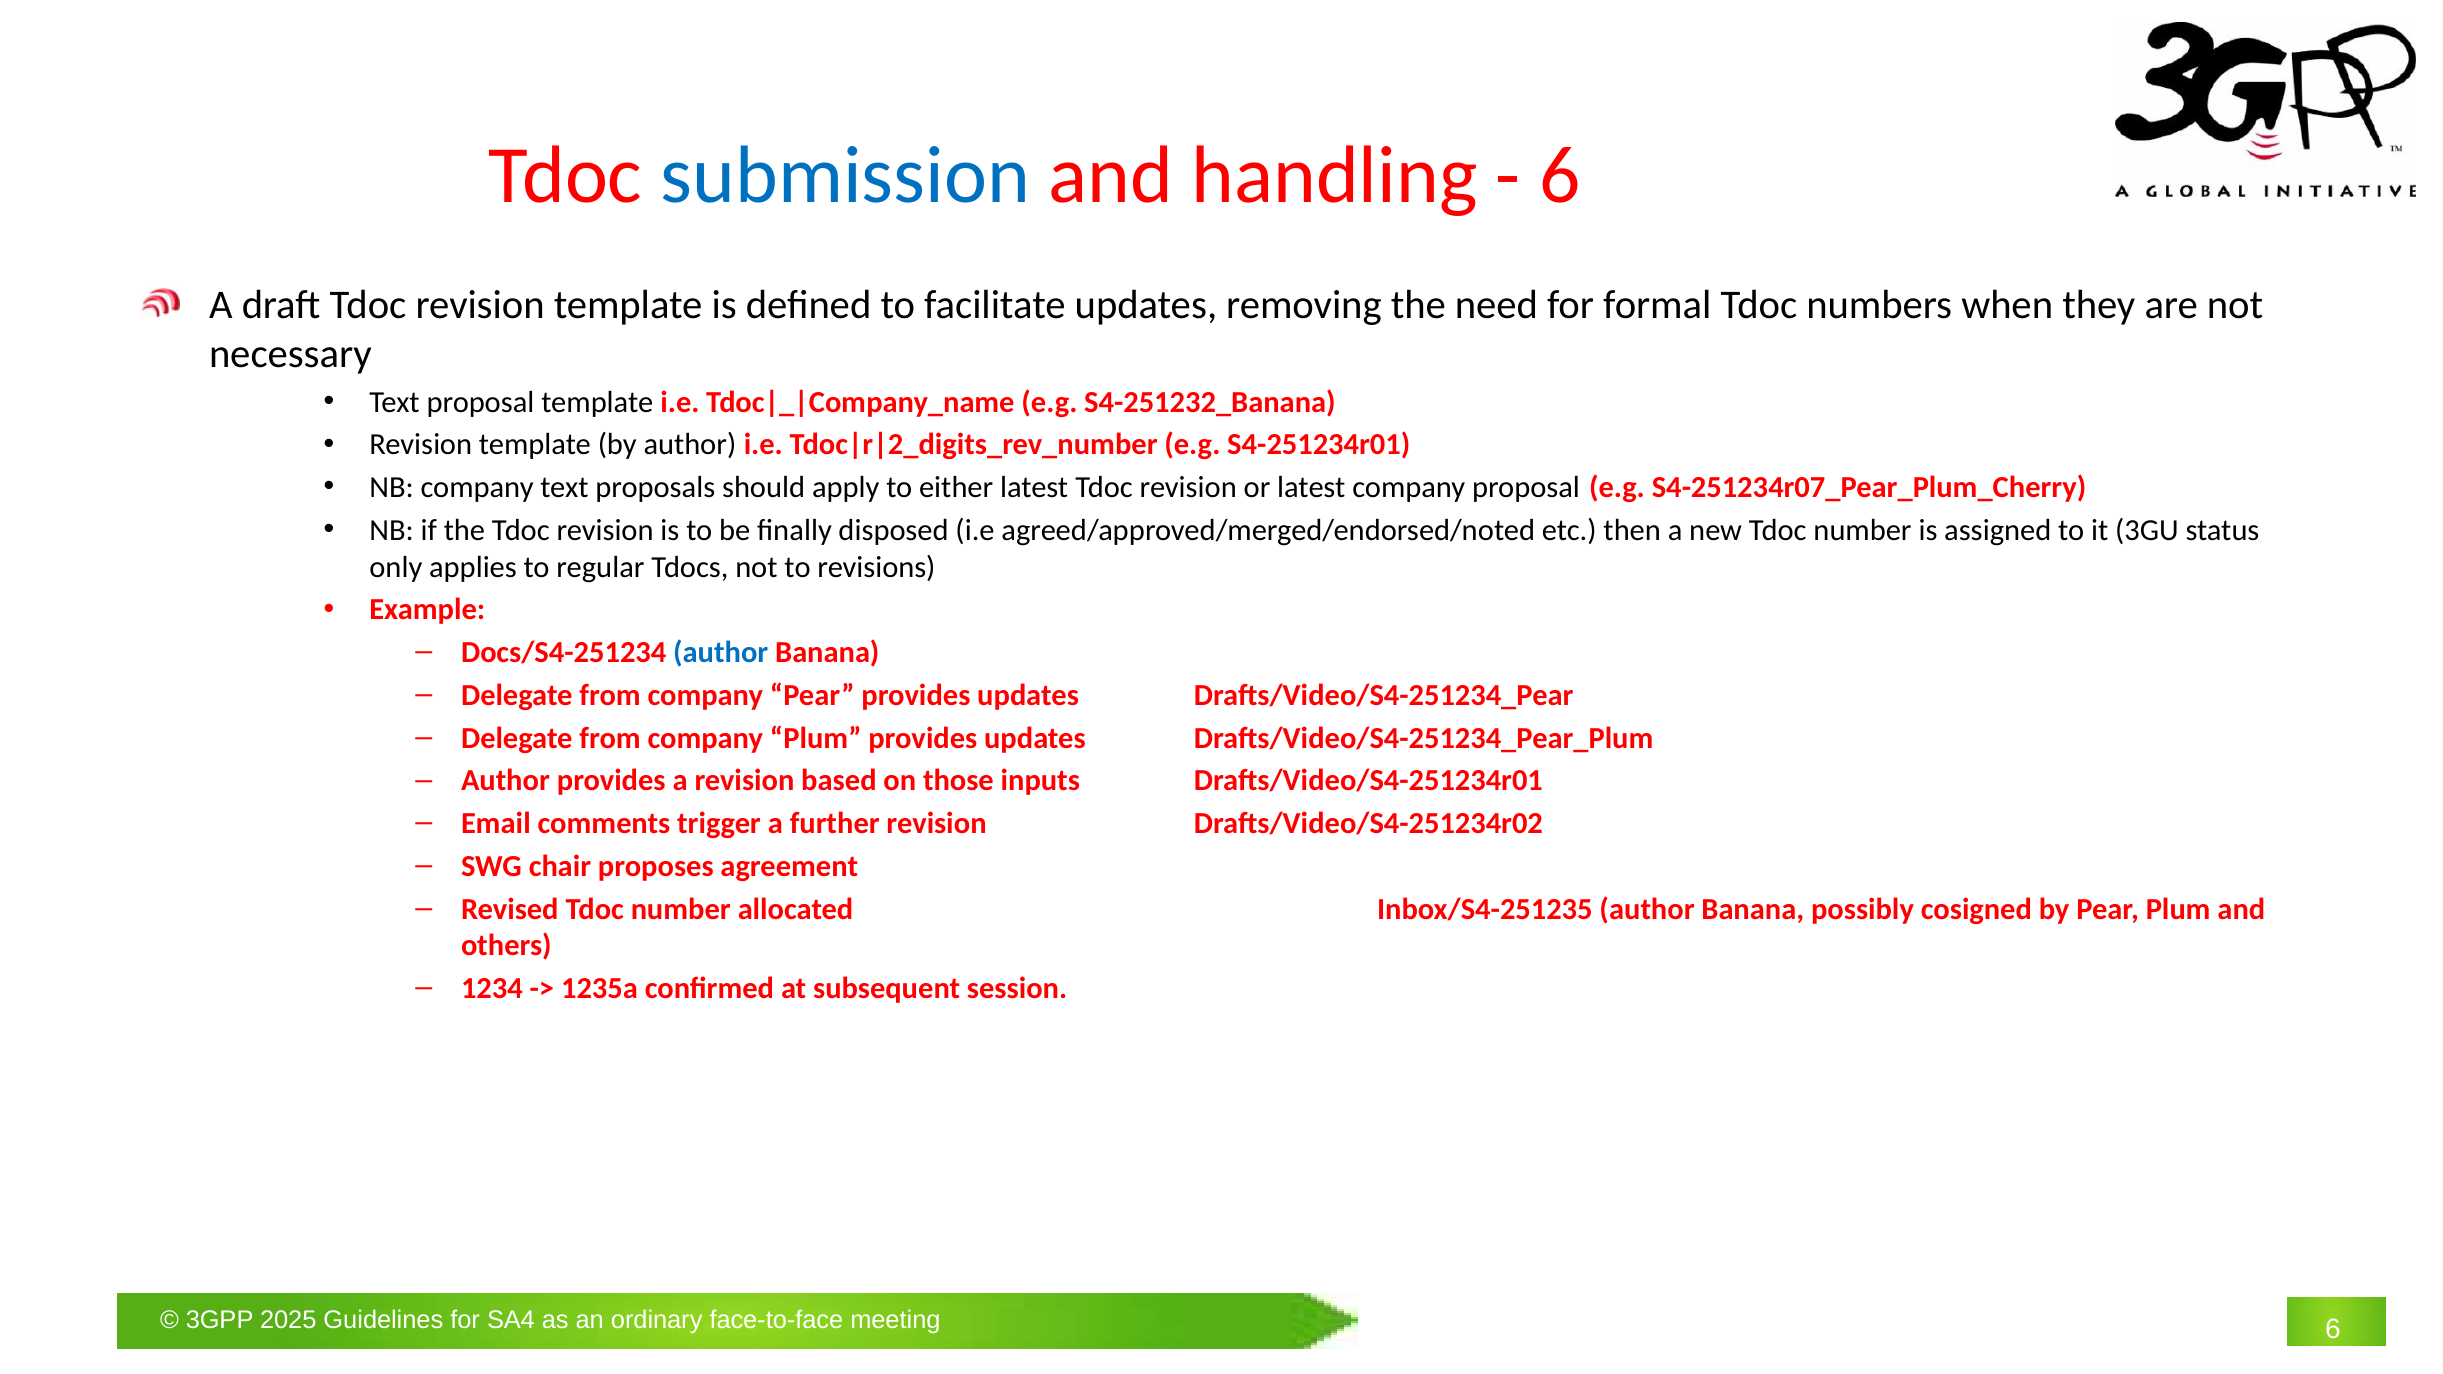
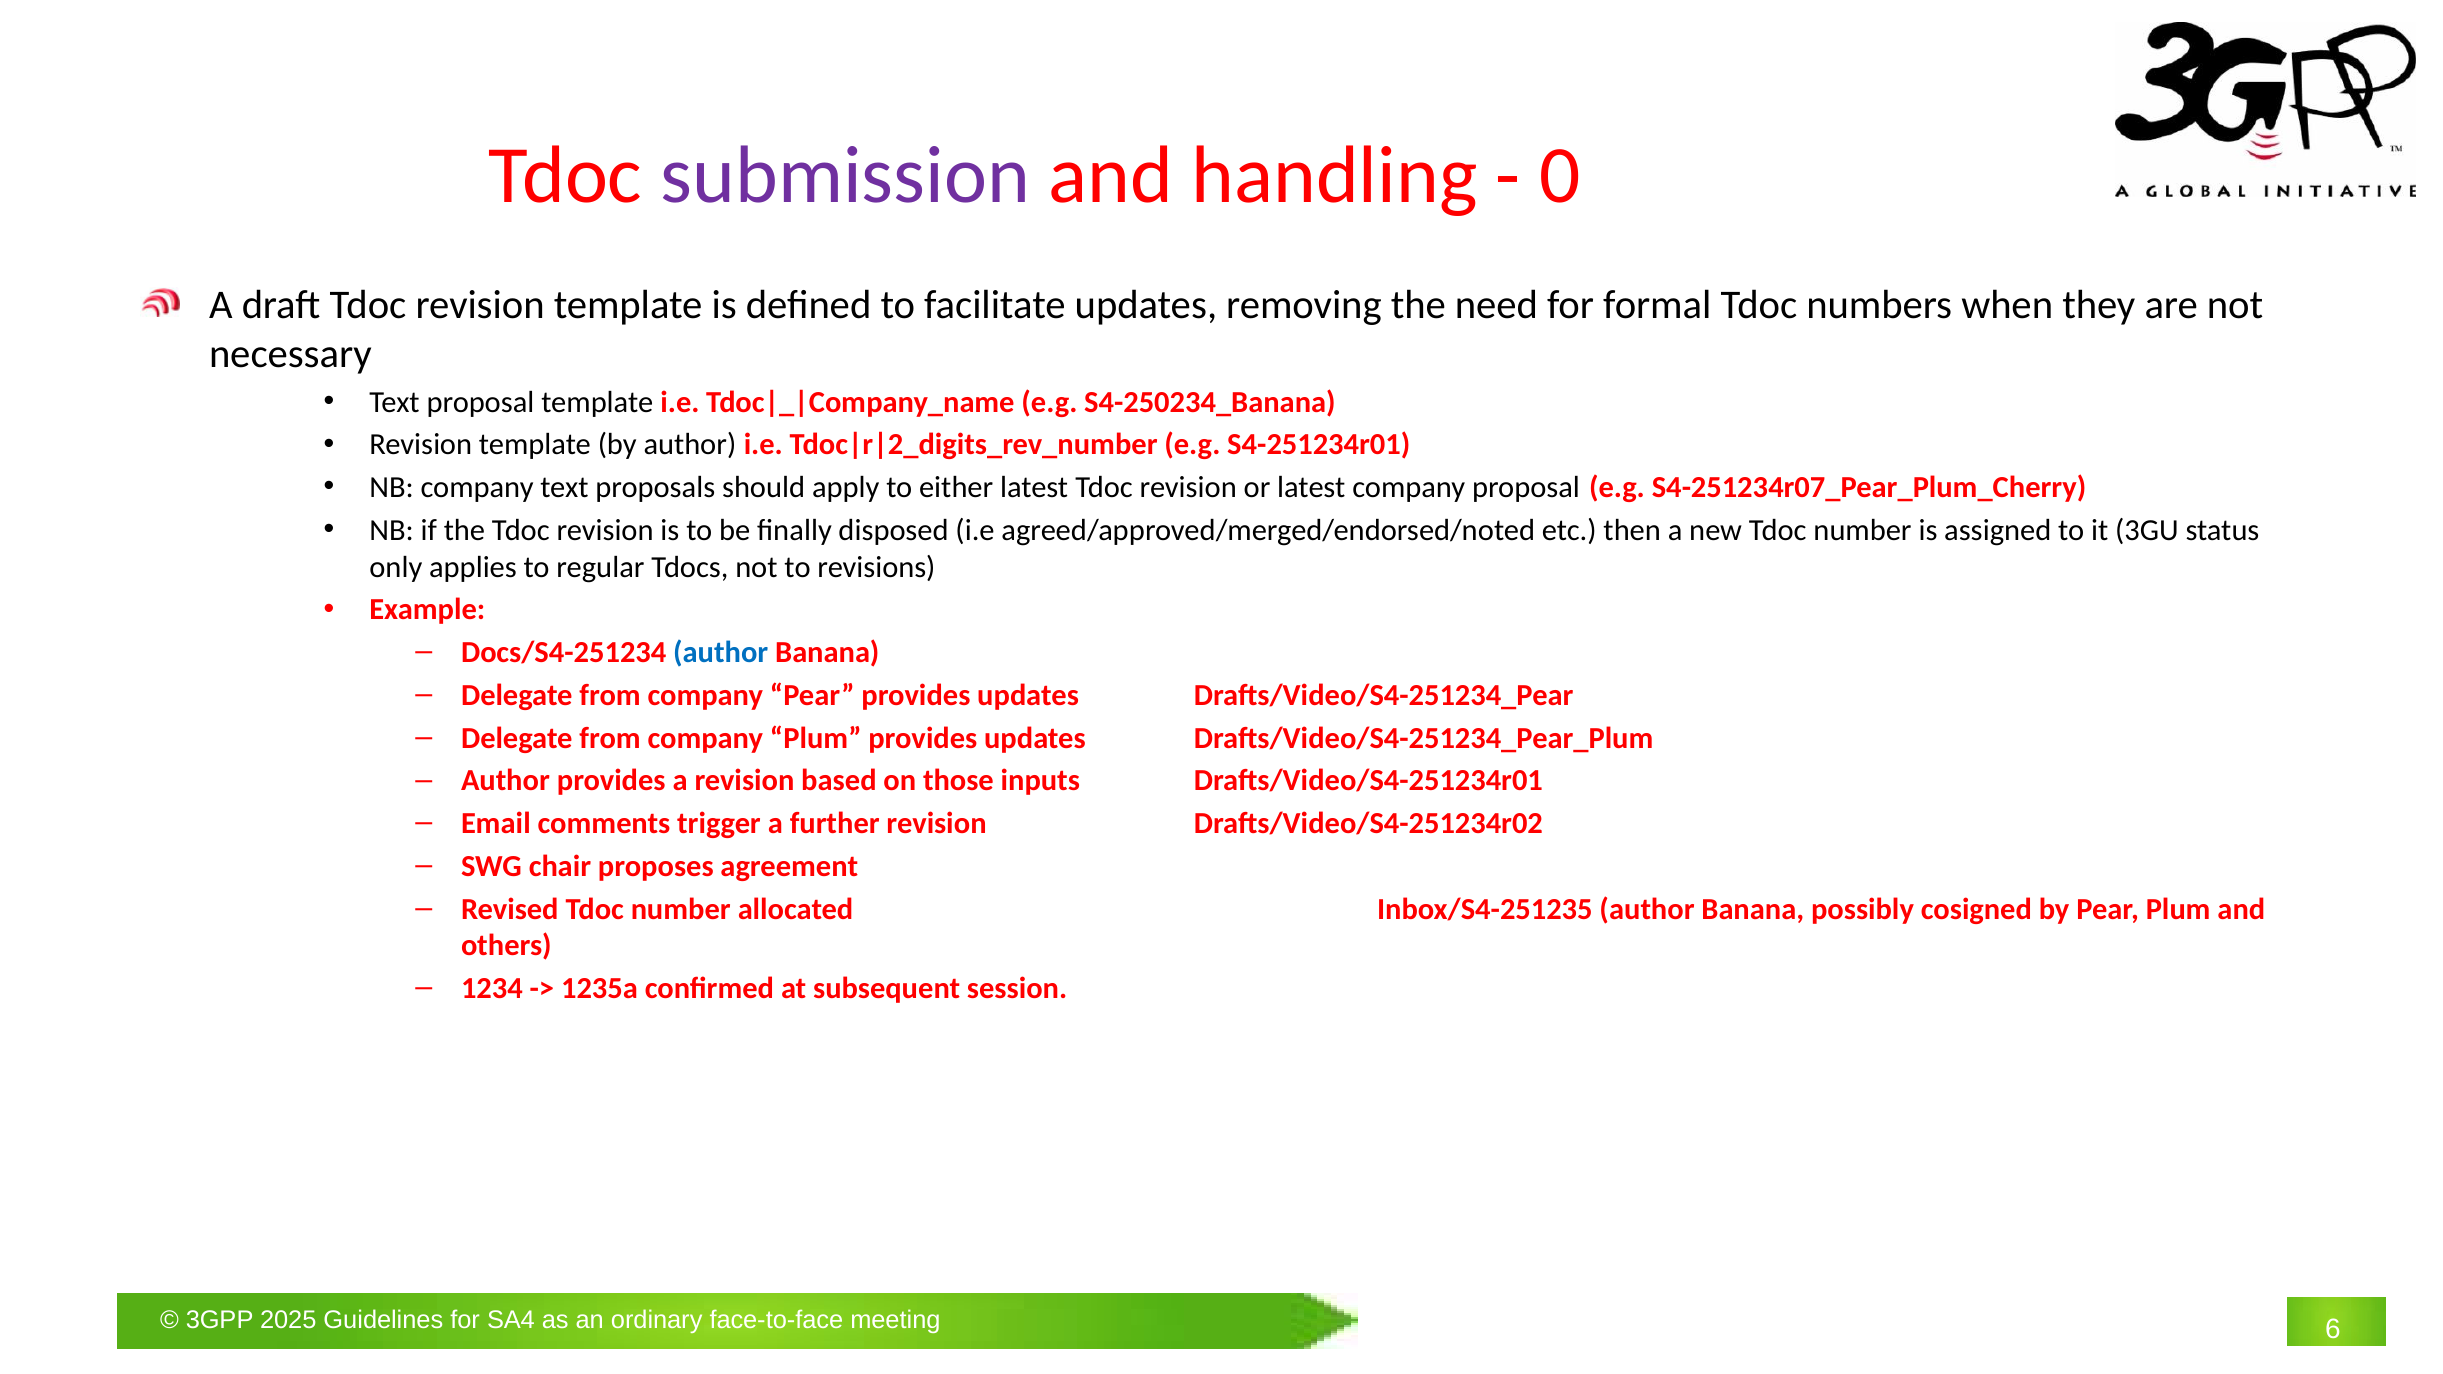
submission colour: blue -> purple
6 at (1560, 175): 6 -> 0
S4-251232_Banana: S4-251232_Banana -> S4-250234_Banana
